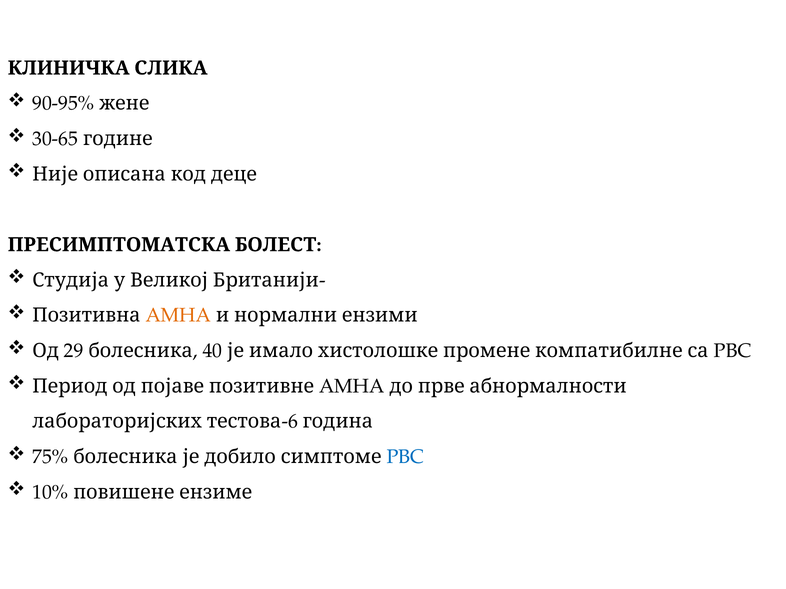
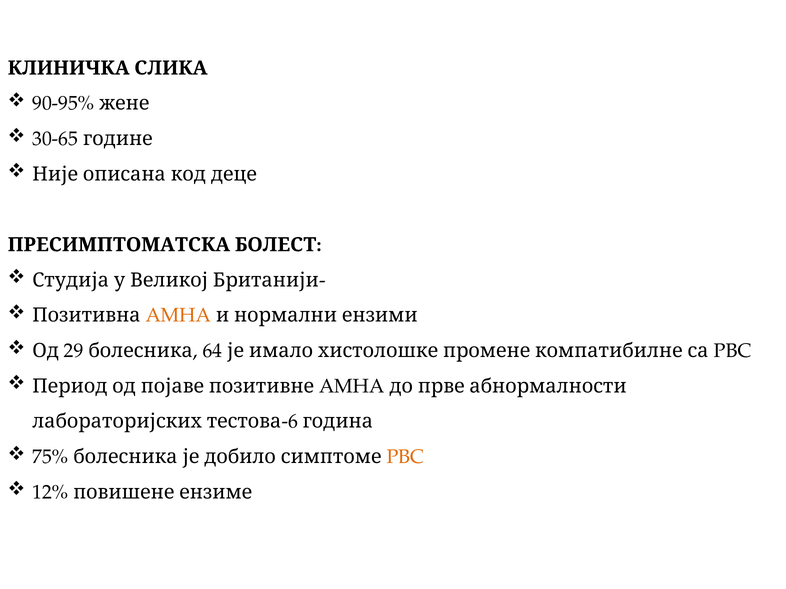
40: 40 -> 64
PBC at (405, 457) colour: blue -> orange
10%: 10% -> 12%
